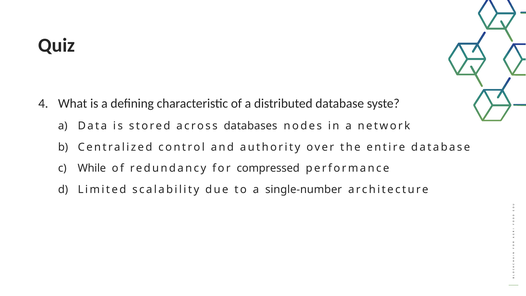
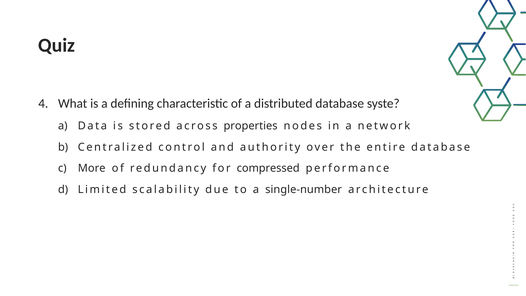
databases: databases -> properties
While: While -> More
